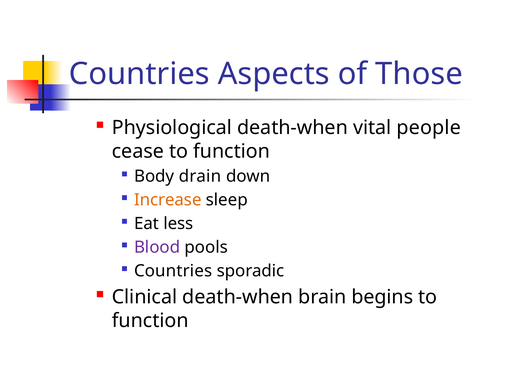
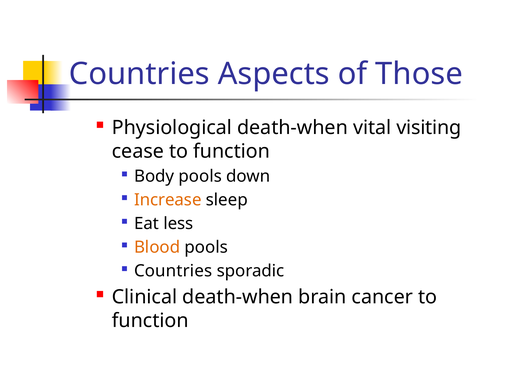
people: people -> visiting
Body drain: drain -> pools
Blood colour: purple -> orange
begins: begins -> cancer
